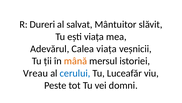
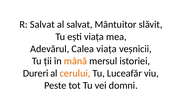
R Dureri: Dureri -> Salvat
Vreau: Vreau -> Dureri
cerului colour: blue -> orange
